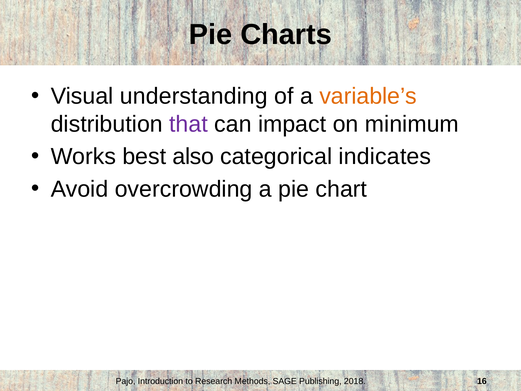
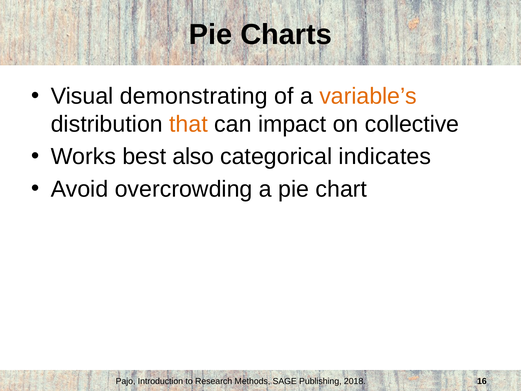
understanding: understanding -> demonstrating
that colour: purple -> orange
minimum: minimum -> collective
